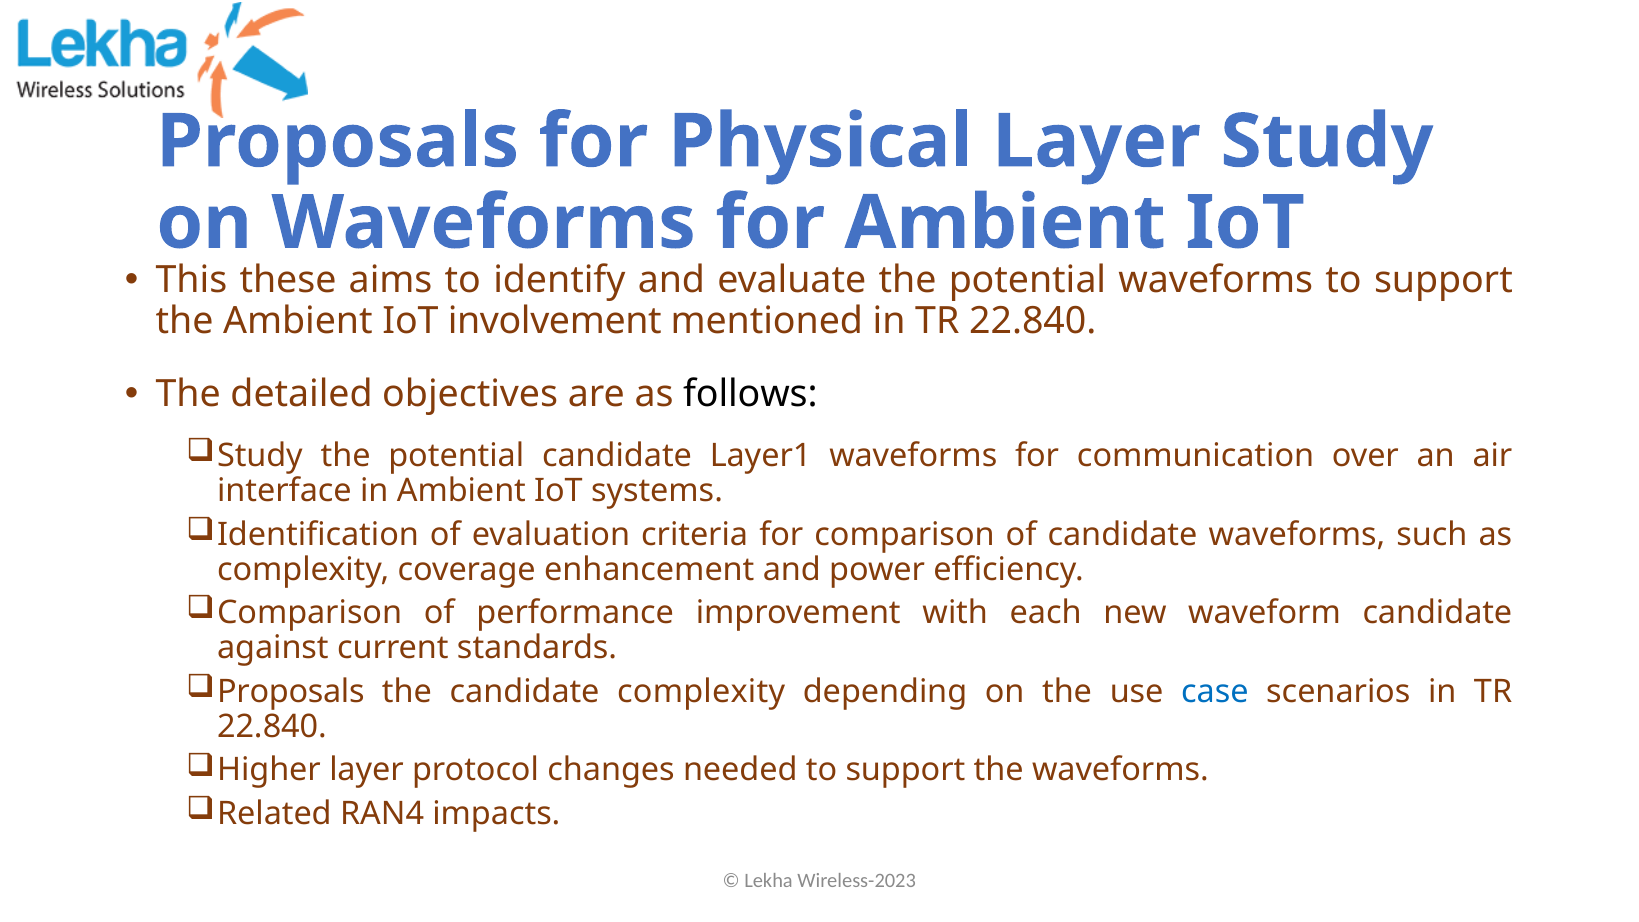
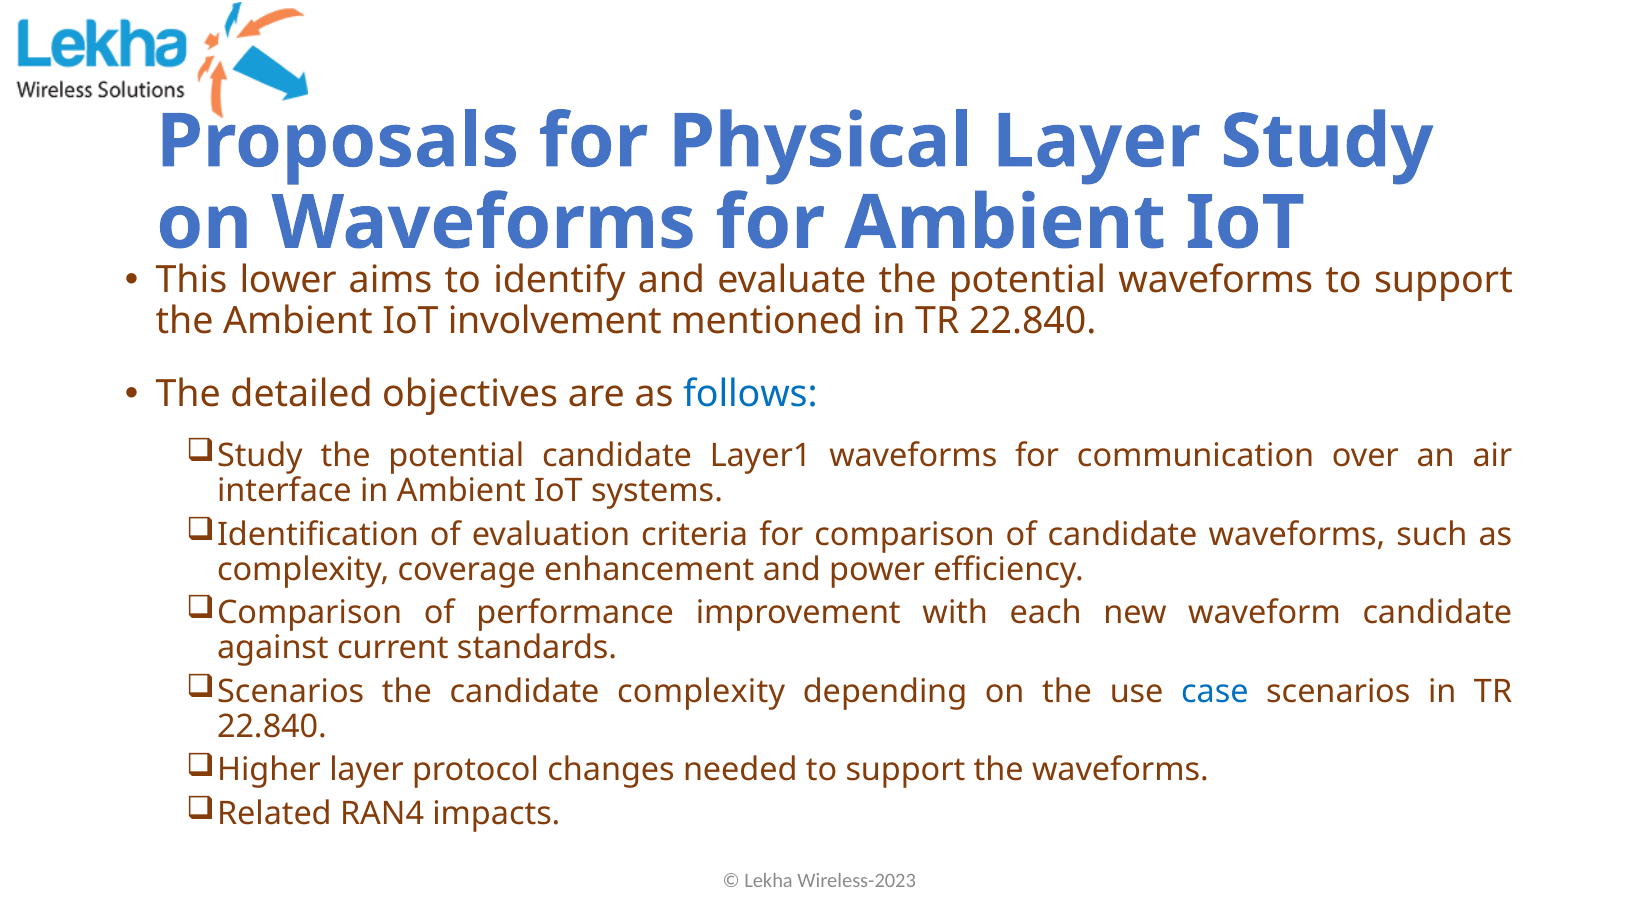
these: these -> lower
follows colour: black -> blue
Proposals at (291, 692): Proposals -> Scenarios
